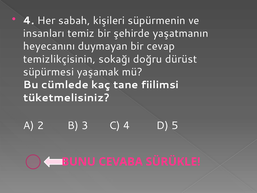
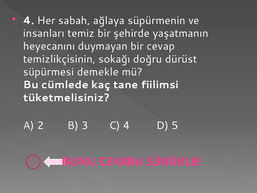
kişileri: kişileri -> ağlaya
yaşamak: yaşamak -> demekle
